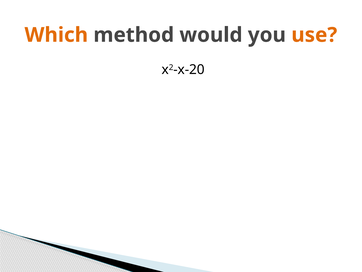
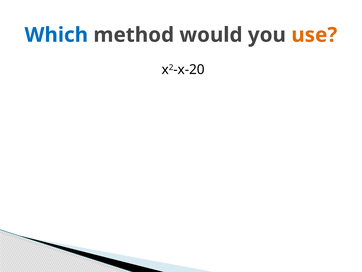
Which colour: orange -> blue
